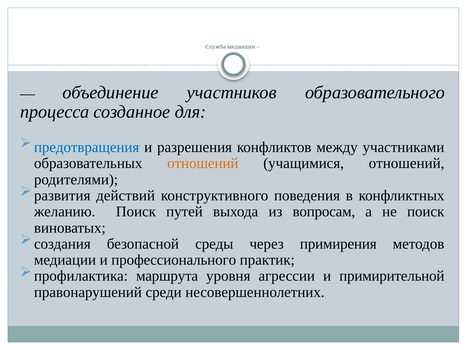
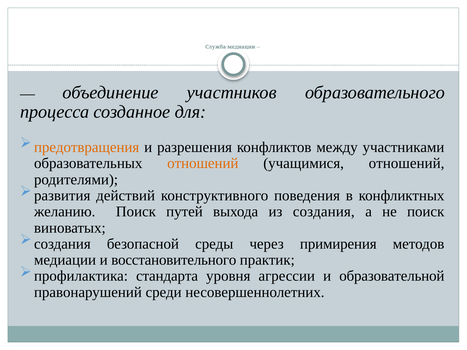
предотвращения colour: blue -> orange
из вопросам: вопросам -> создания
профессионального: профессионального -> восстановительного
маршрута: маршрута -> стандарта
примирительной: примирительной -> образовательной
